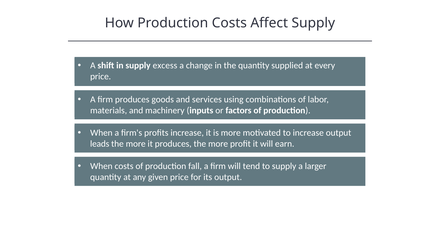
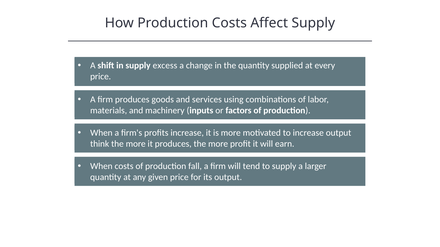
leads: leads -> think
